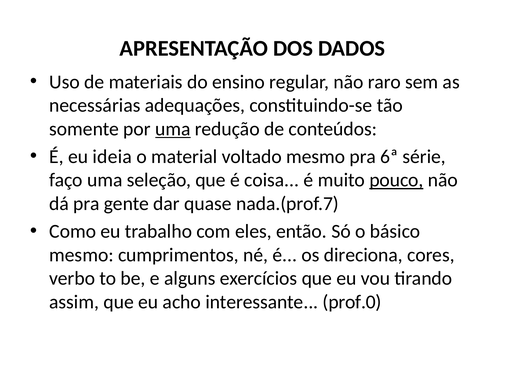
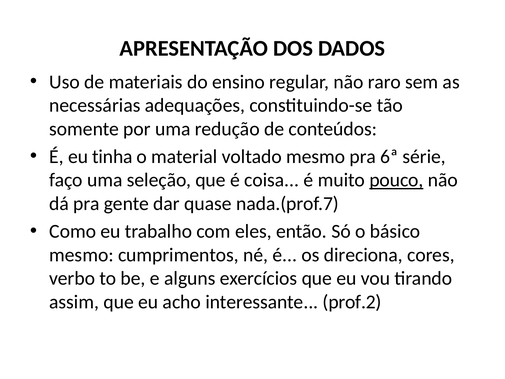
uma at (173, 129) underline: present -> none
ideia: ideia -> tinha
prof.0: prof.0 -> prof.2
